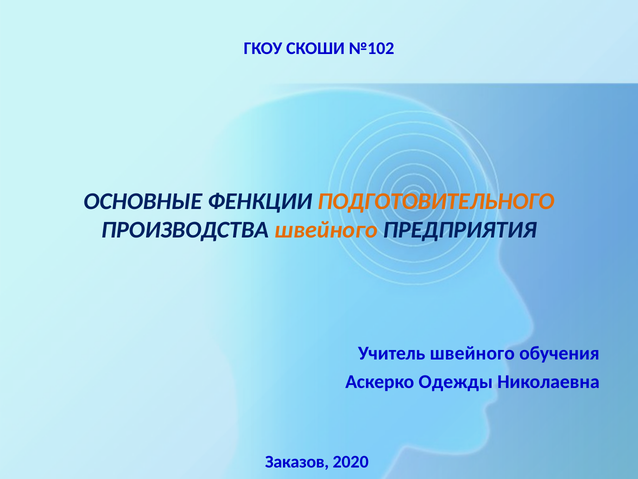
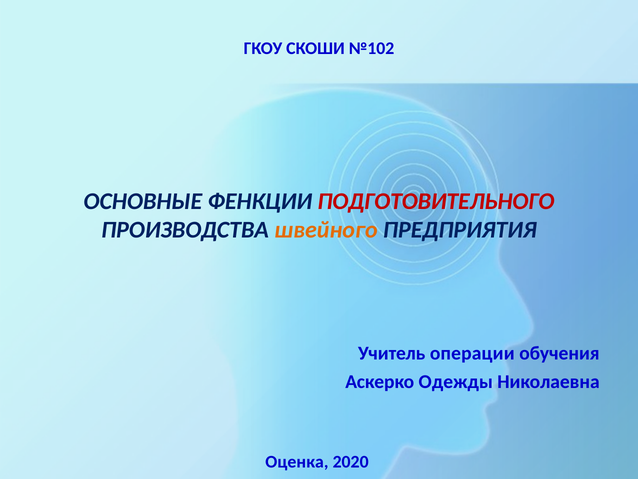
ПОДГОТОВИТЕЛЬНОГО colour: orange -> red
Учитель швейного: швейного -> операции
Заказов: Заказов -> Оценка
